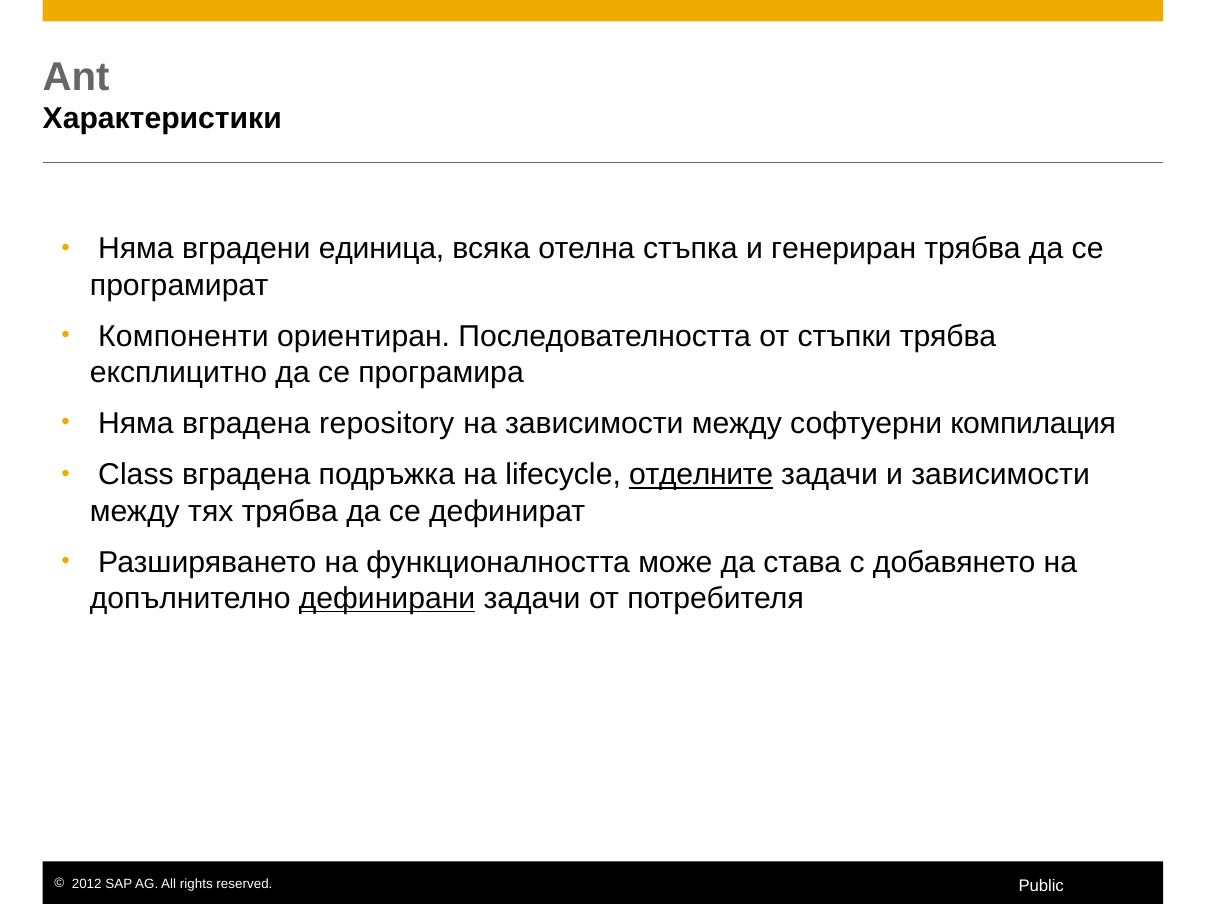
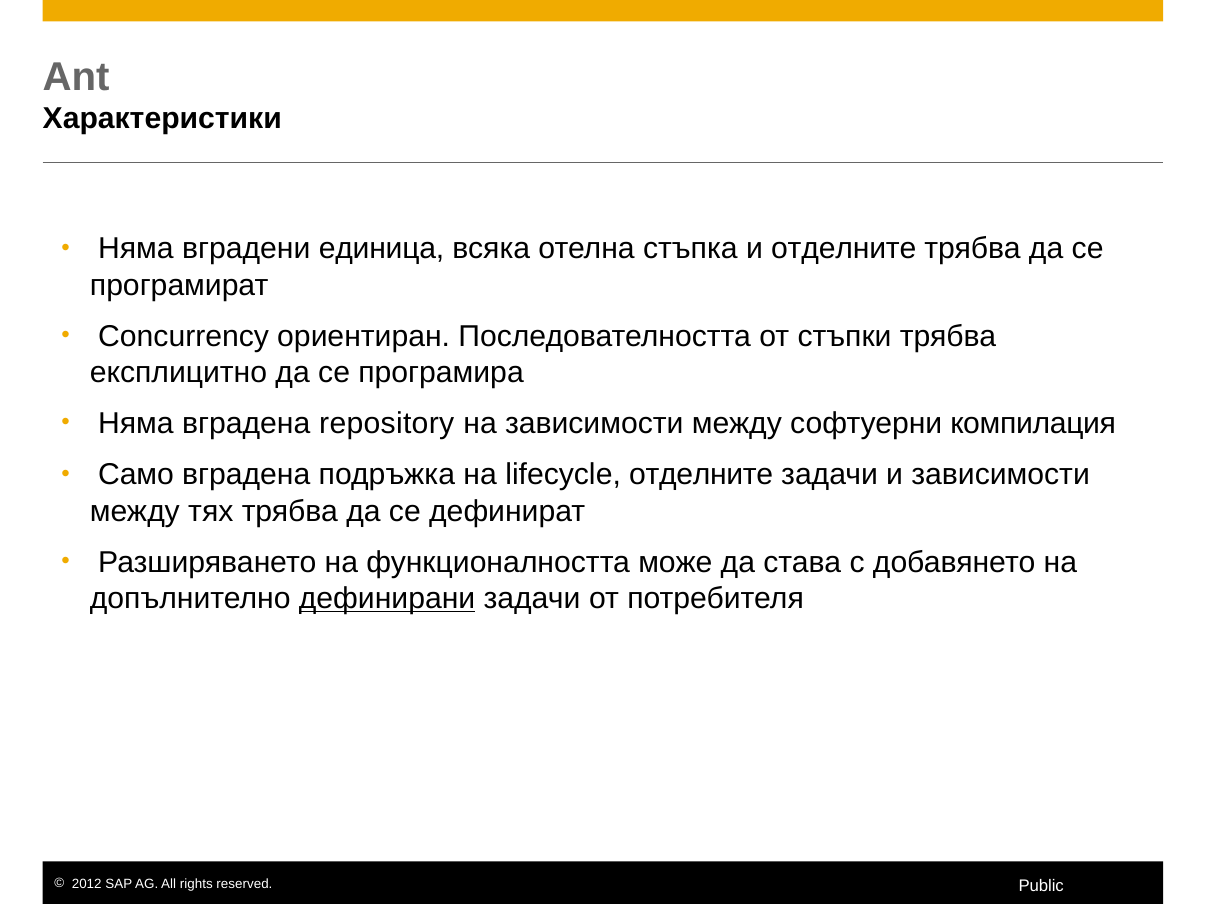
и генериран: генериран -> отделните
Компоненти: Компоненти -> Concurrency
Class: Class -> Само
отделните at (701, 475) underline: present -> none
